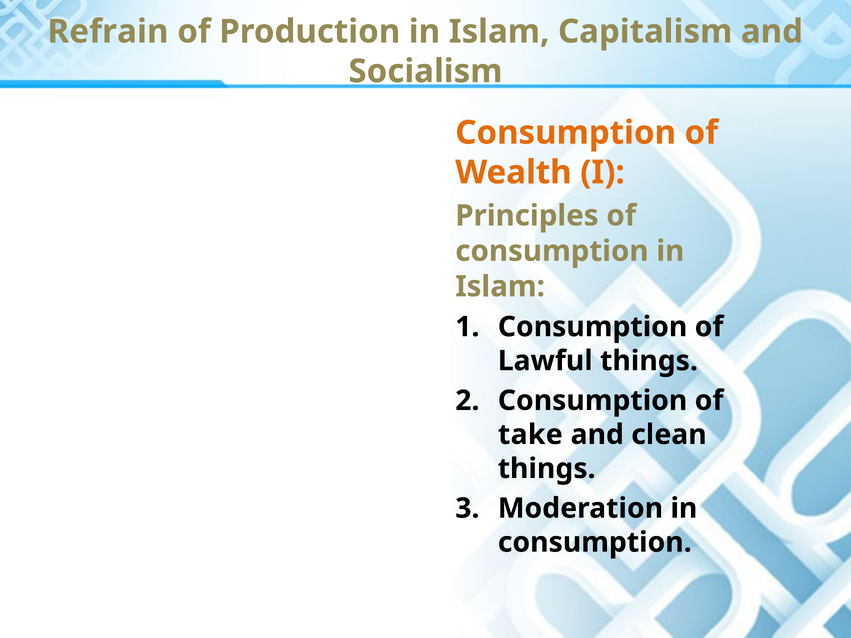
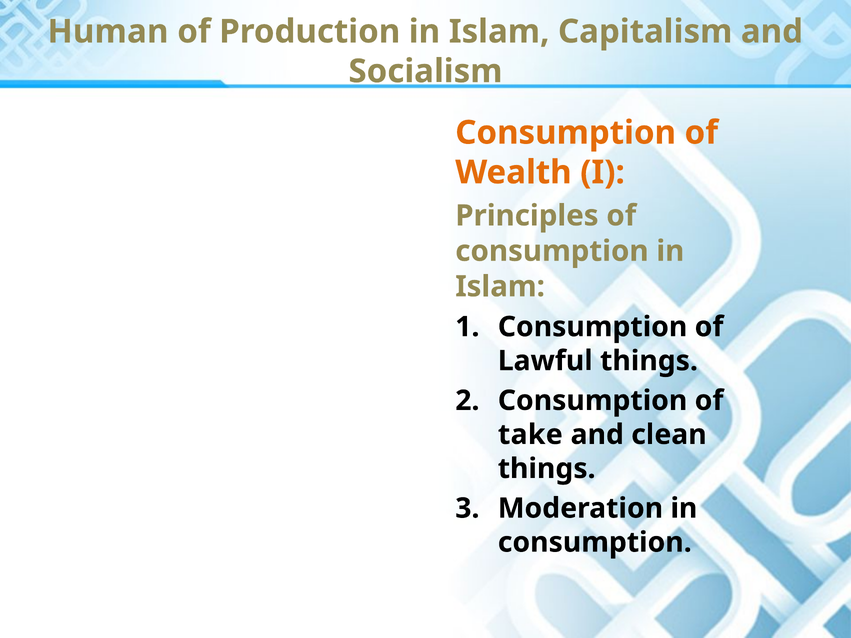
Refrain: Refrain -> Human
